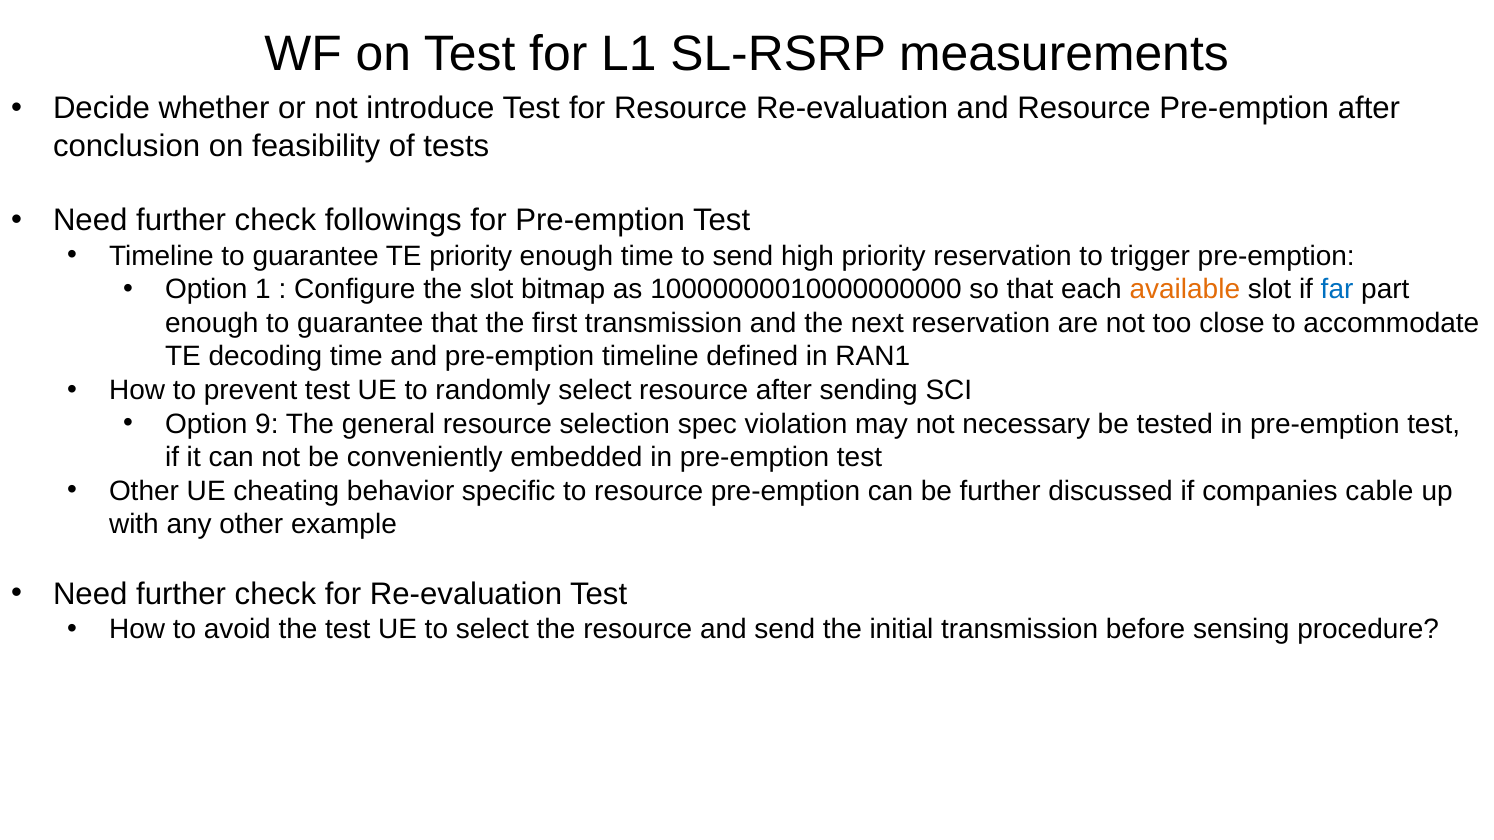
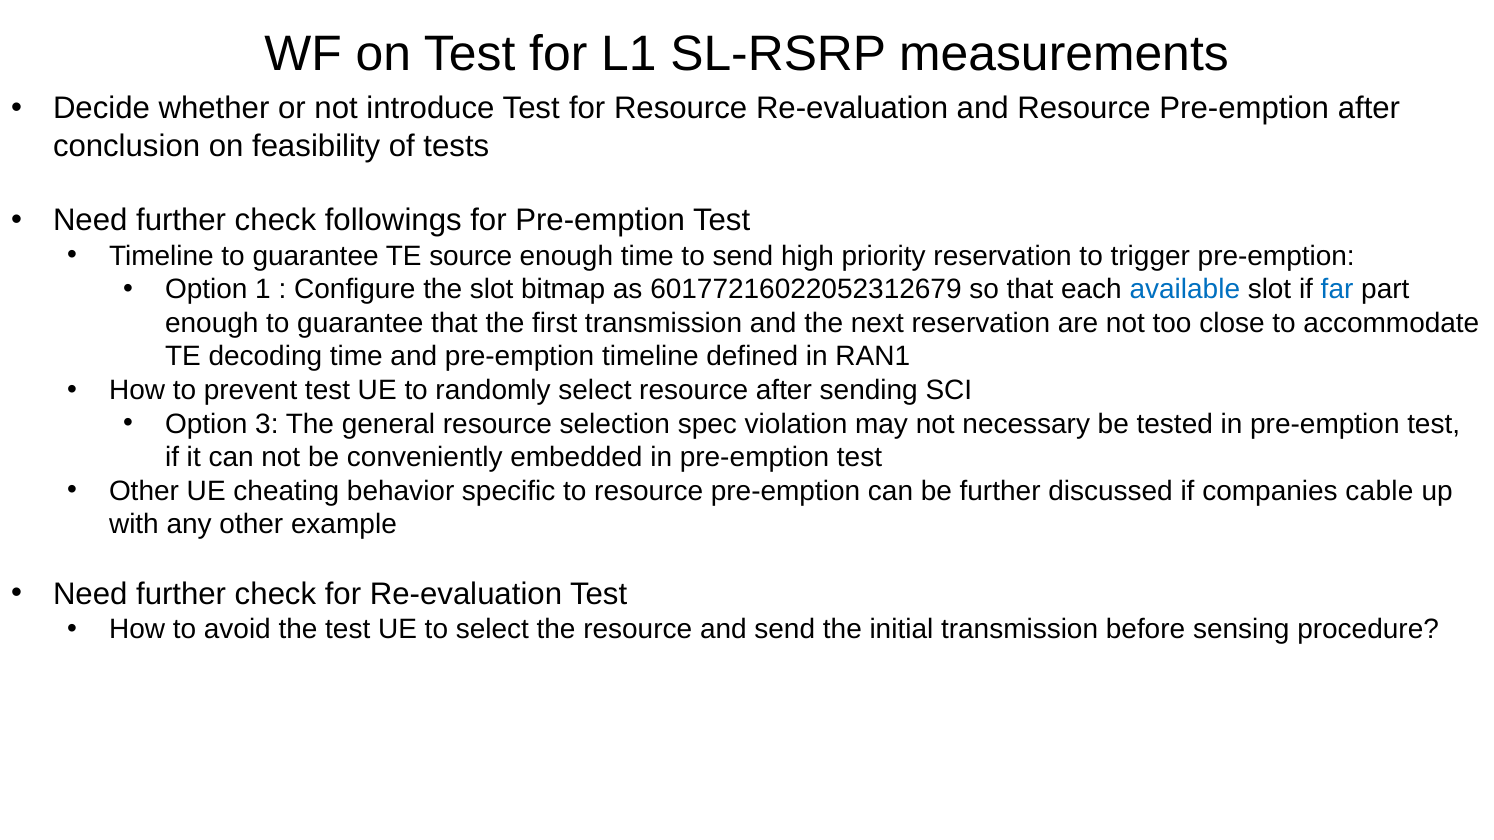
TE priority: priority -> source
10000000010000000000: 10000000010000000000 -> 60177216022052312679
available colour: orange -> blue
9: 9 -> 3
